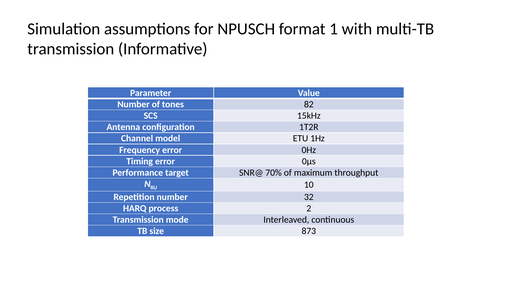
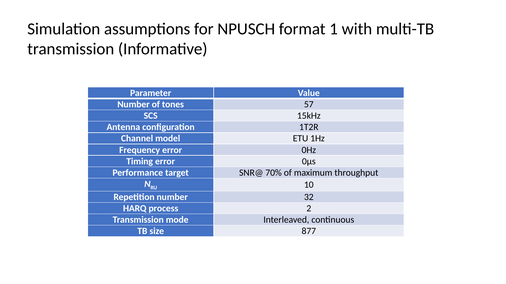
82: 82 -> 57
873: 873 -> 877
